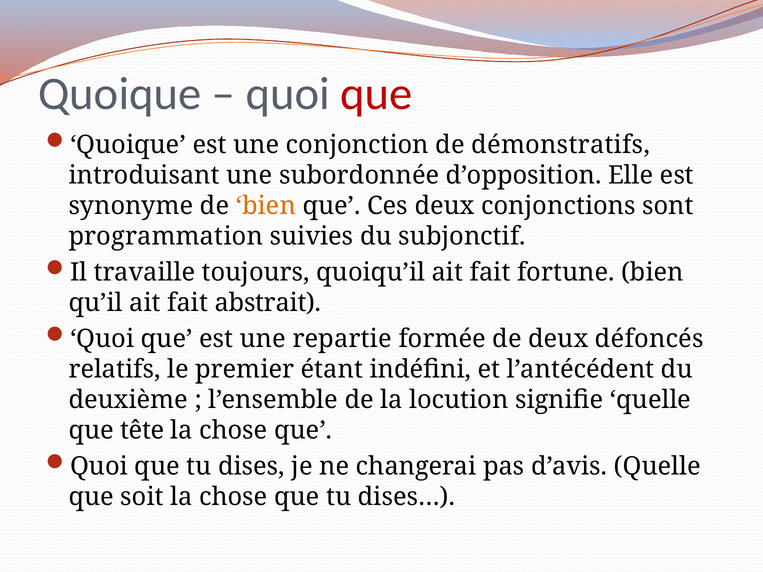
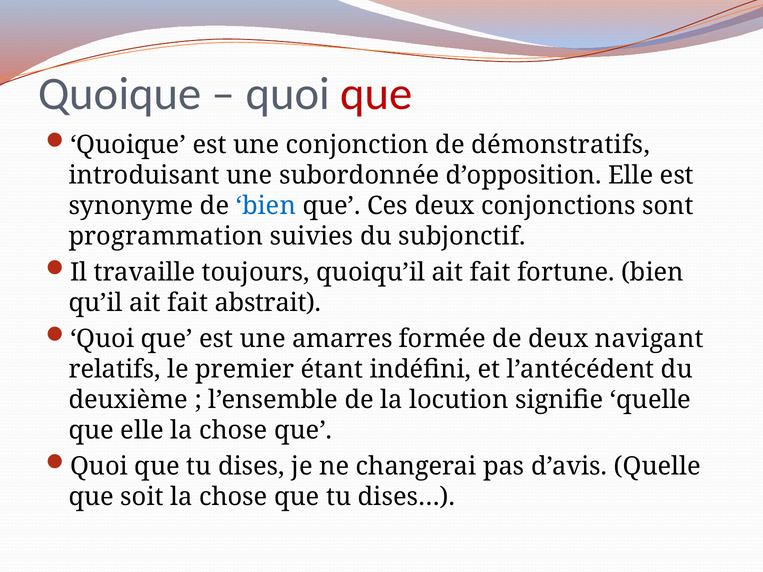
bien at (266, 206) colour: orange -> blue
repartie: repartie -> amarres
défoncés: défoncés -> navigant
que tête: tête -> elle
